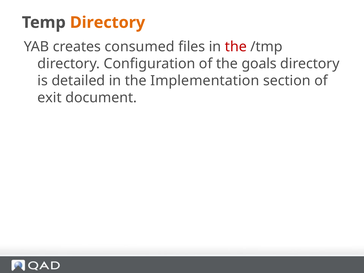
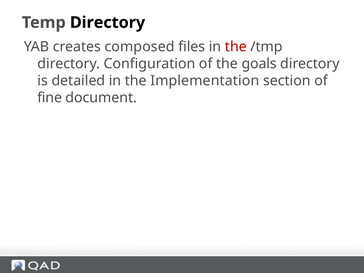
Directory at (108, 23) colour: orange -> black
consumed: consumed -> composed
exit: exit -> fine
